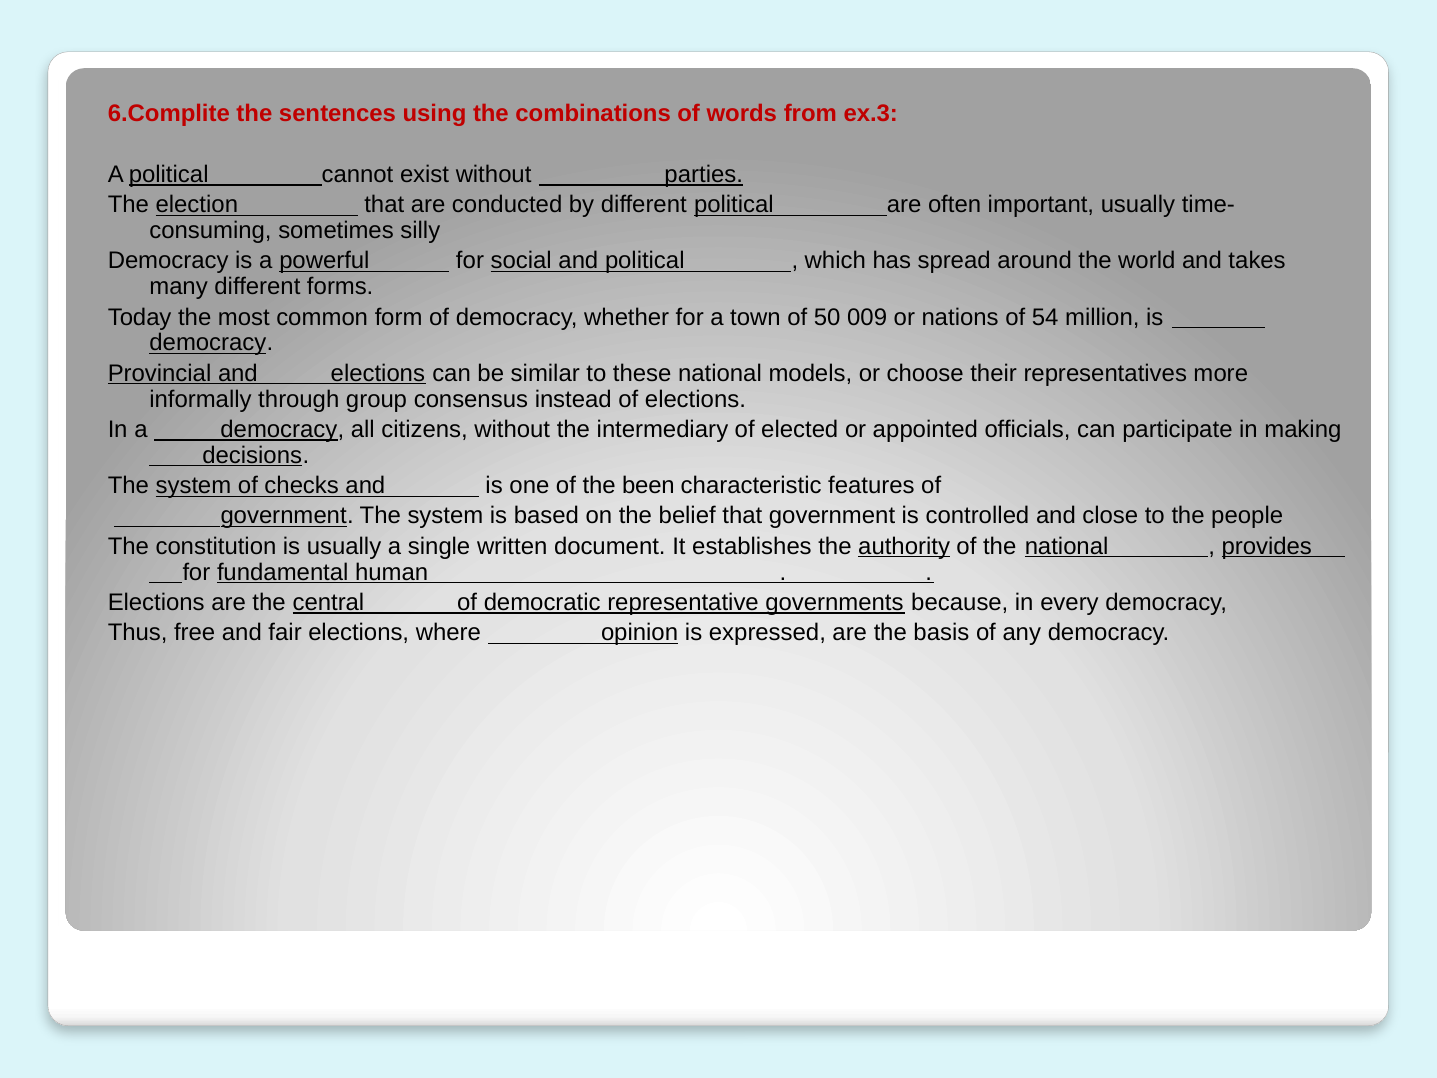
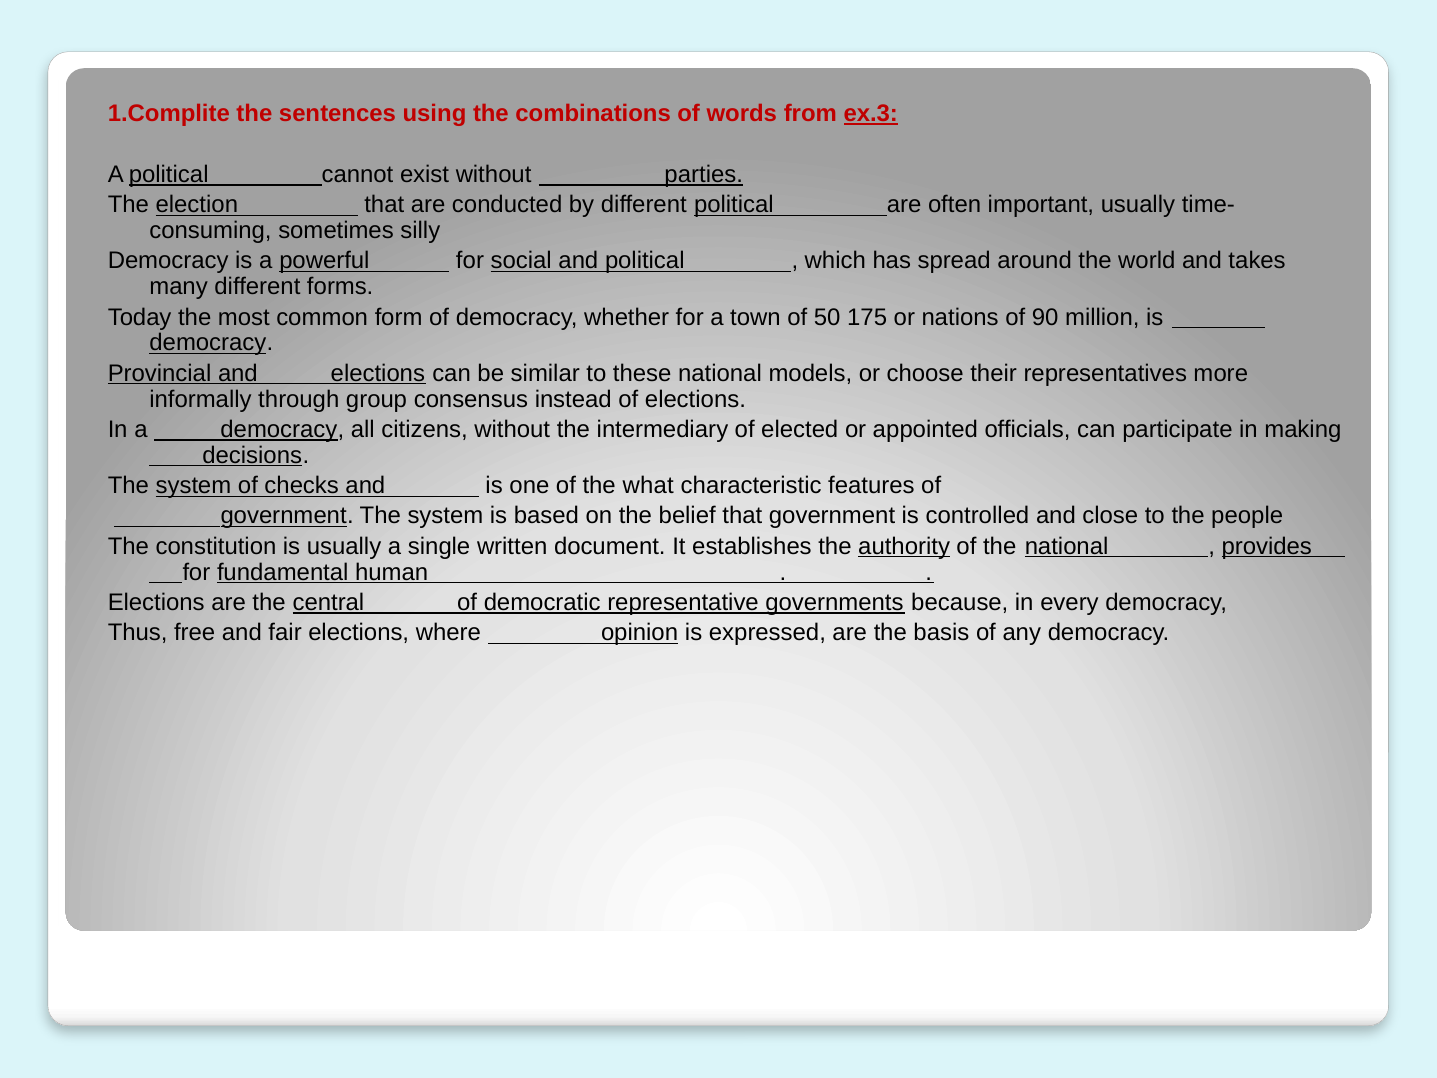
6.Complite: 6.Complite -> 1.Complite
ex.3 underline: none -> present
009: 009 -> 175
54: 54 -> 90
been: been -> what
